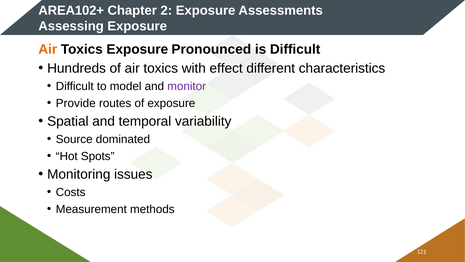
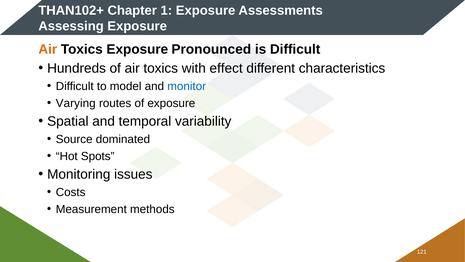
AREA102+: AREA102+ -> THAN102+
2: 2 -> 1
monitor colour: purple -> blue
Provide: Provide -> Varying
